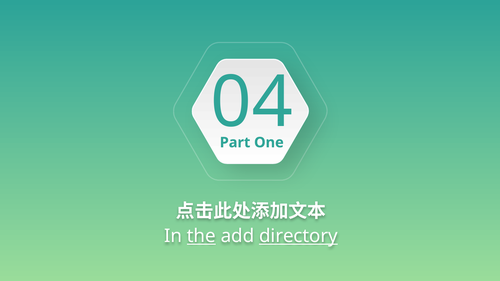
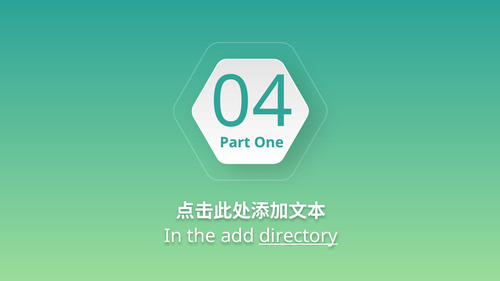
the underline: present -> none
